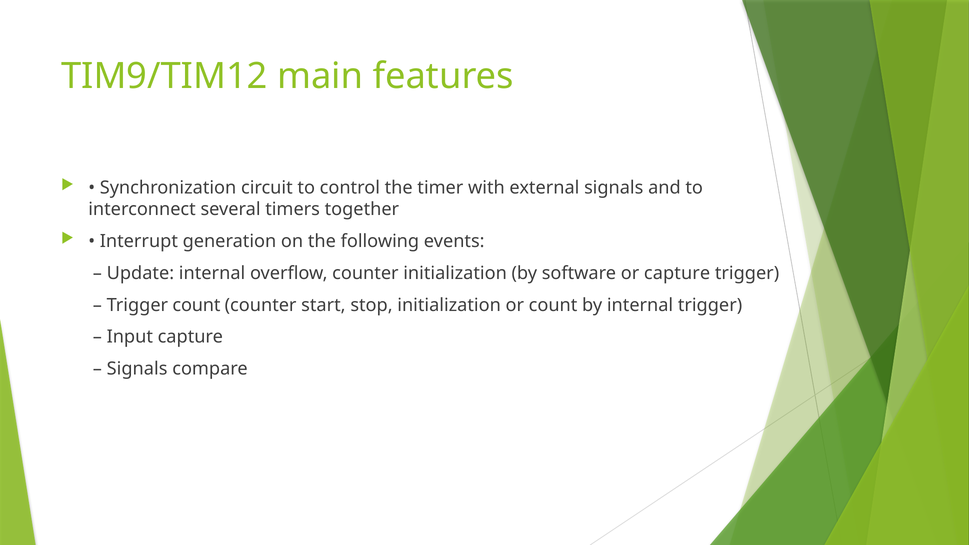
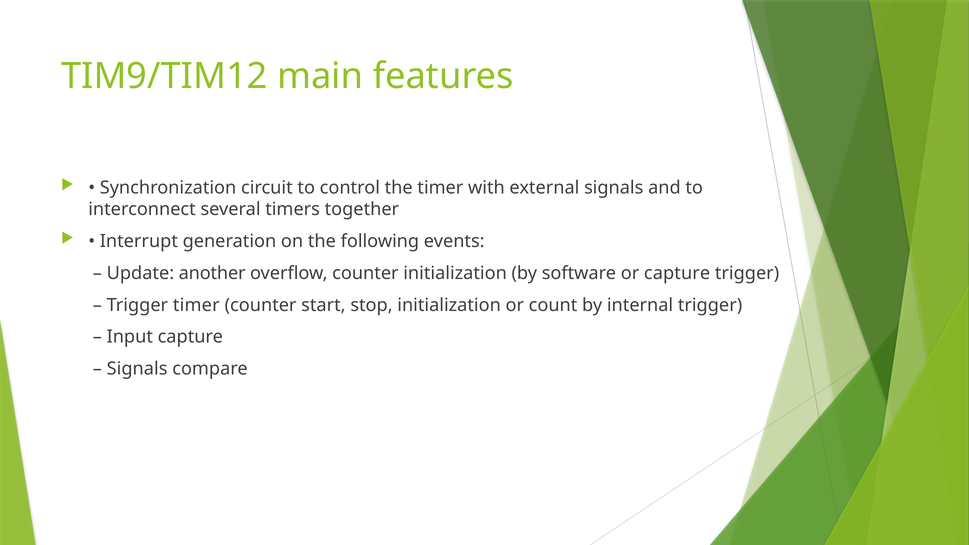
Update internal: internal -> another
Trigger count: count -> timer
